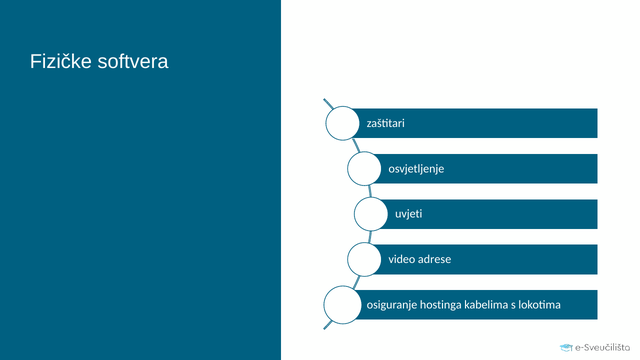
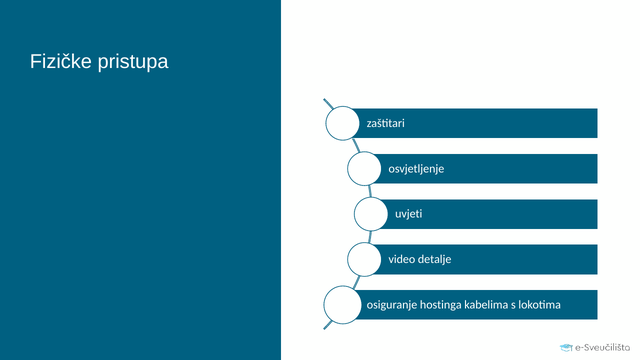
softvera: softvera -> pristupa
adrese: adrese -> detalje
